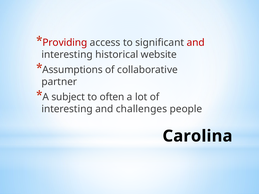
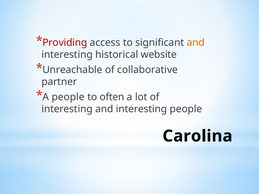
and at (196, 43) colour: red -> orange
Assumptions: Assumptions -> Unreachable
A subject: subject -> people
interesting and challenges: challenges -> interesting
